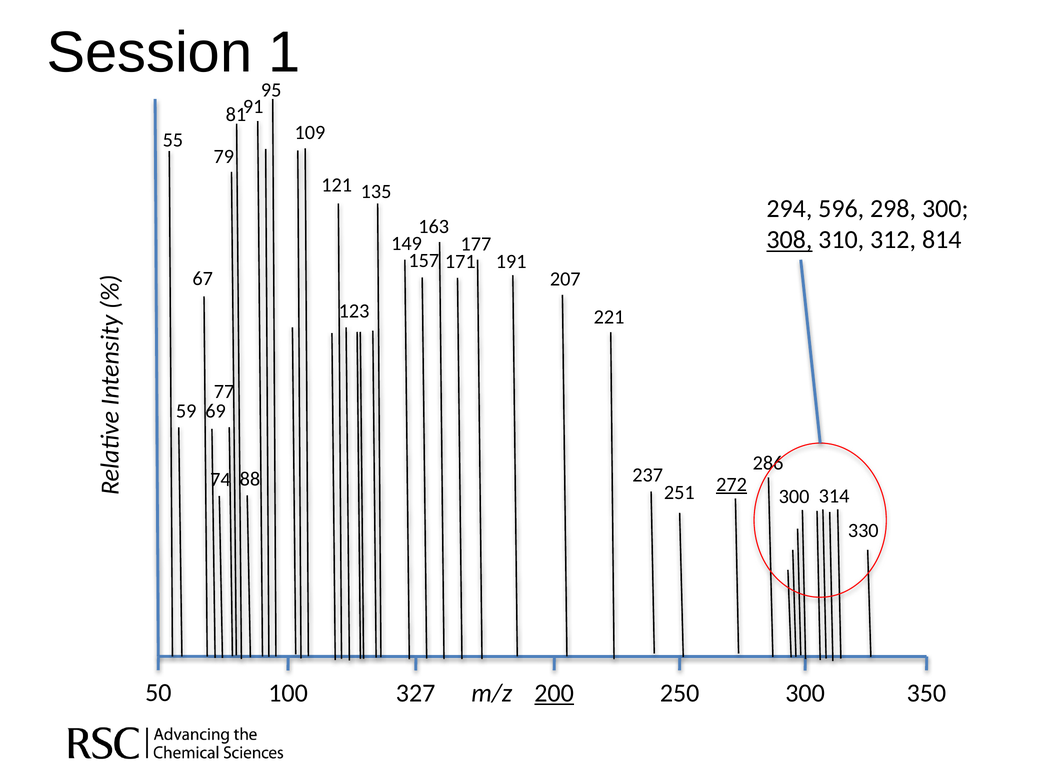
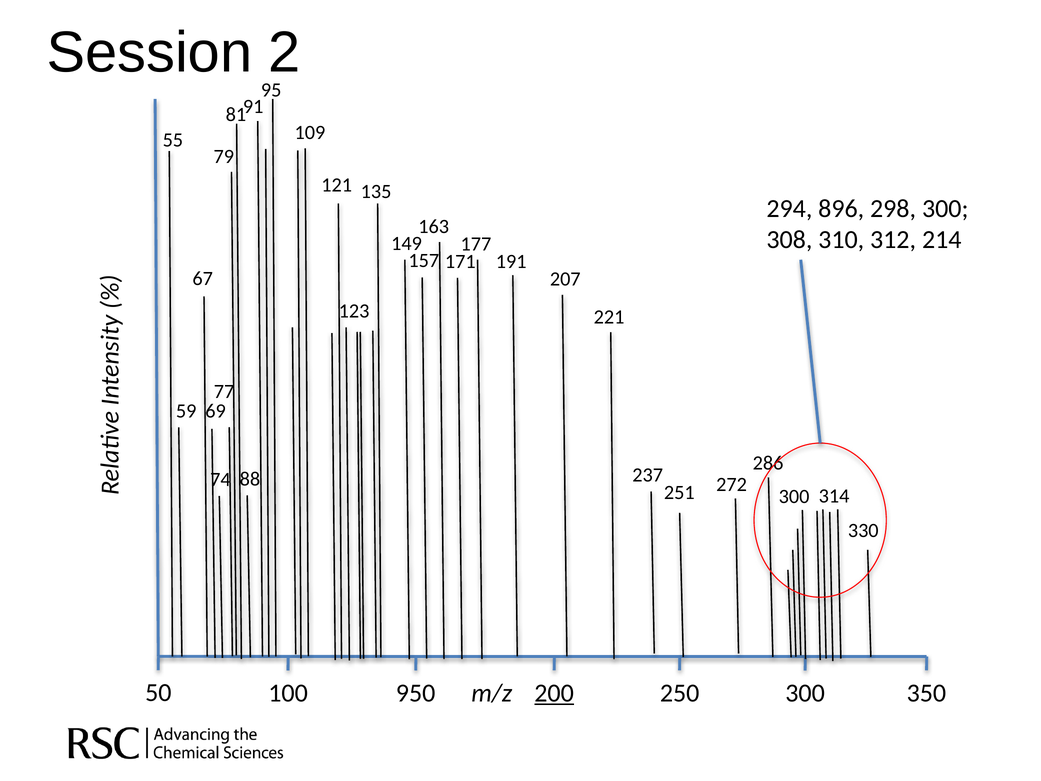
1: 1 -> 2
596: 596 -> 896
308 underline: present -> none
814: 814 -> 214
272 underline: present -> none
327: 327 -> 950
